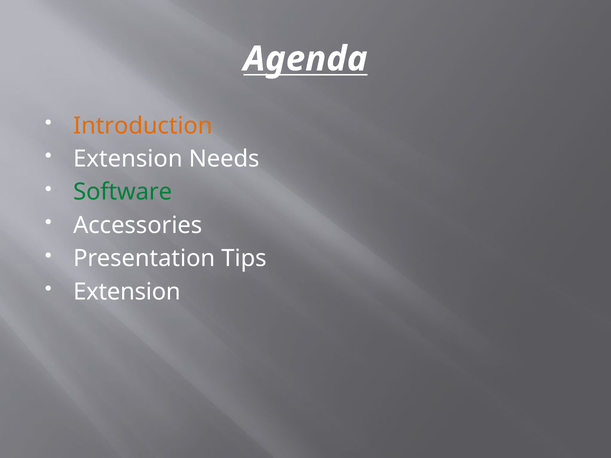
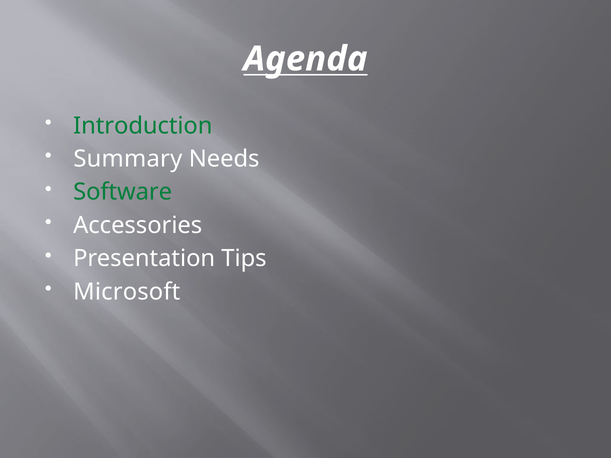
Introduction colour: orange -> green
Extension at (128, 159): Extension -> Summary
Extension at (127, 292): Extension -> Microsoft
